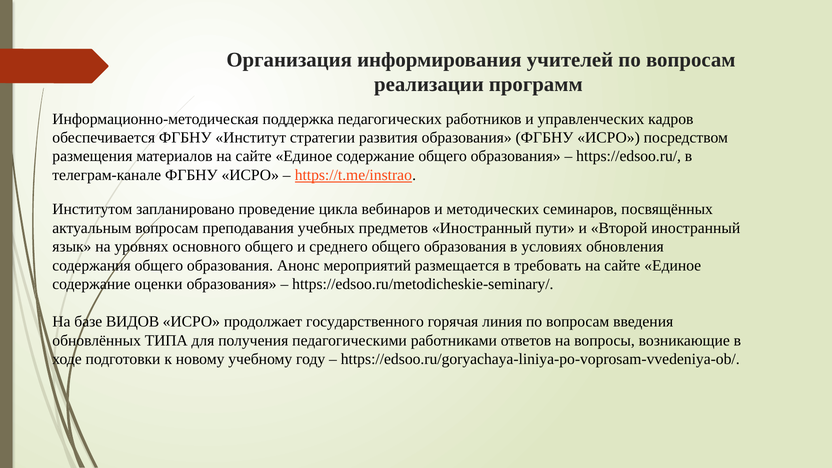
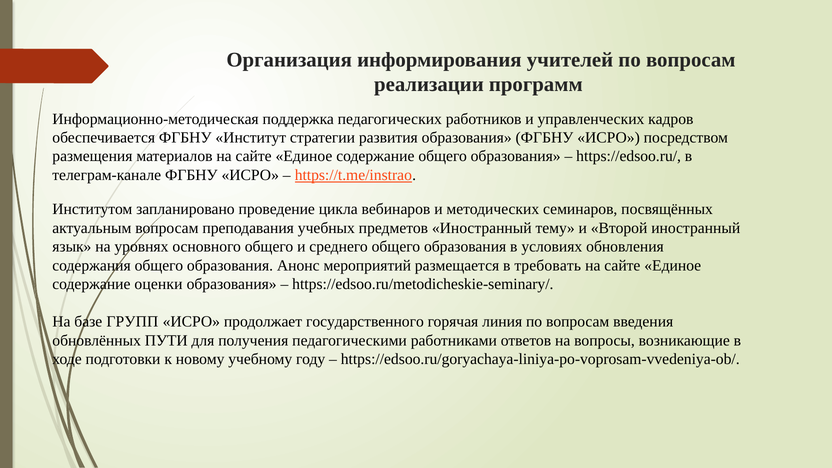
пути: пути -> тему
ВИДОВ: ВИДОВ -> ГРУПП
ТИПА: ТИПА -> ПУТИ
